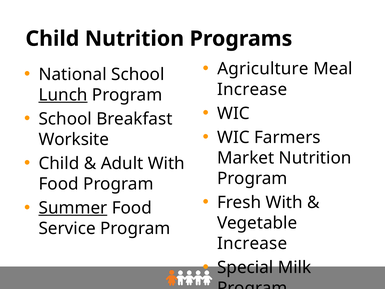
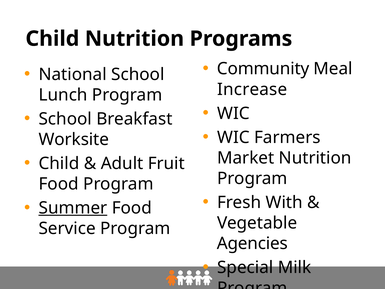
Agriculture: Agriculture -> Community
Lunch underline: present -> none
Adult With: With -> Fruit
Increase at (252, 243): Increase -> Agencies
